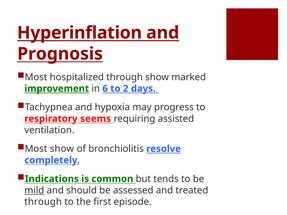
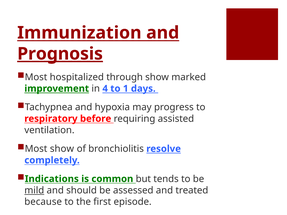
Hyperinflation: Hyperinflation -> Immunization
Prognosis underline: none -> present
6: 6 -> 4
2: 2 -> 1
seems: seems -> before
through at (43, 202): through -> because
